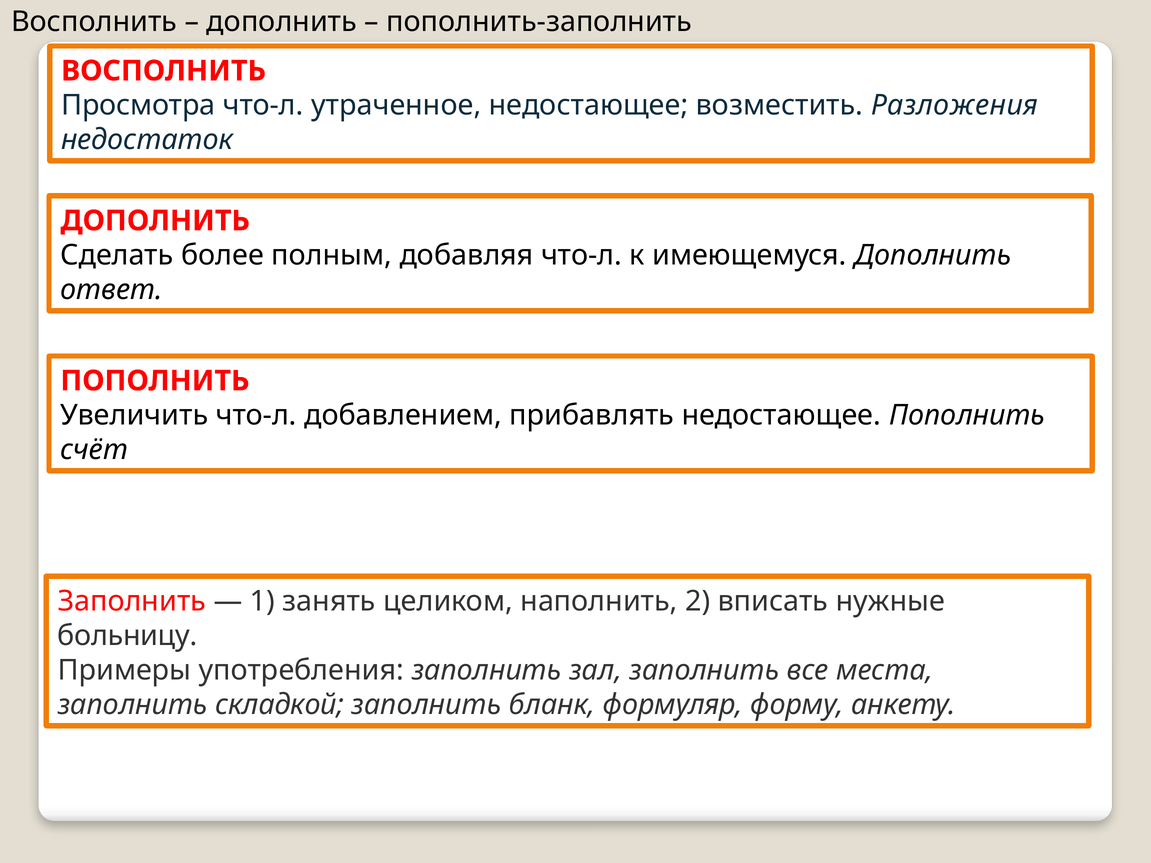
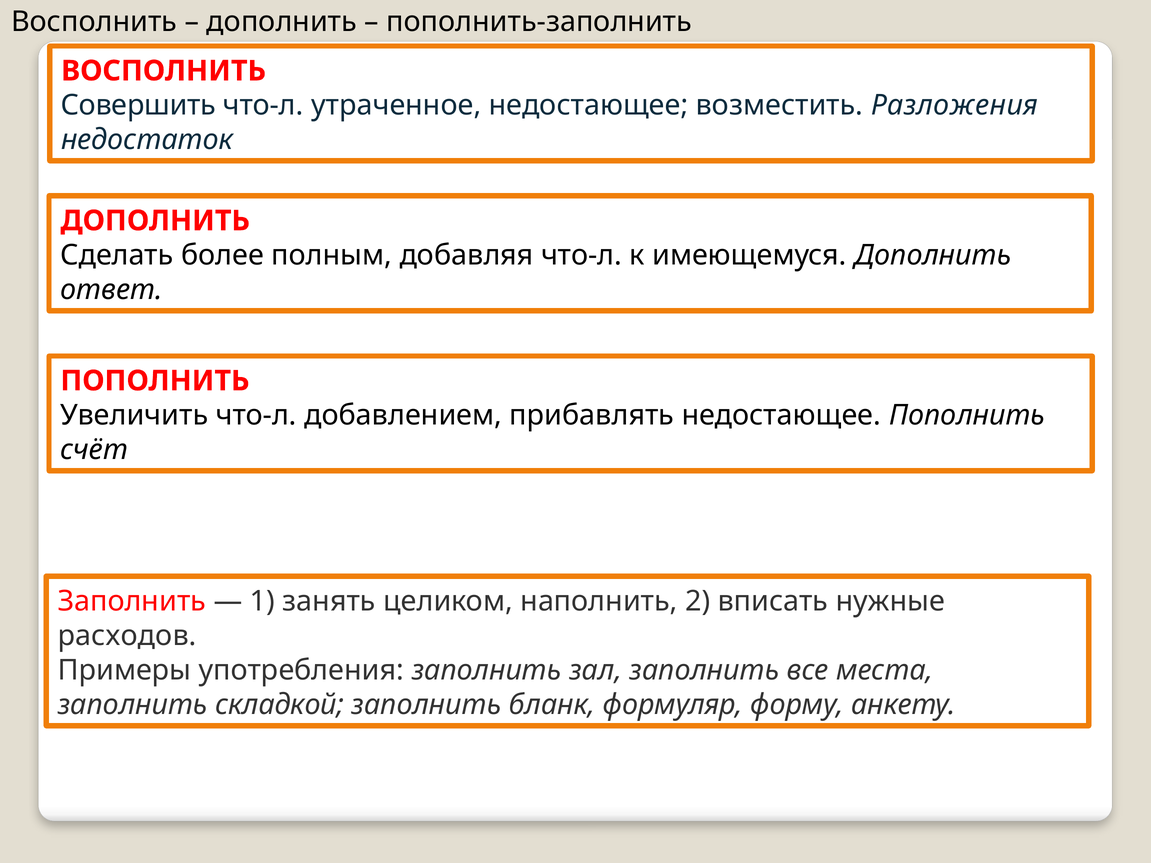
Просмотра: Просмотра -> Совершить
больницу: больницу -> расходов
